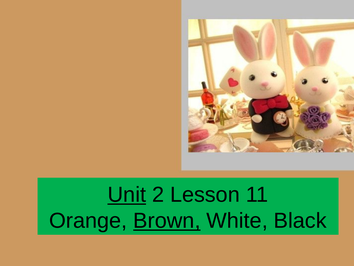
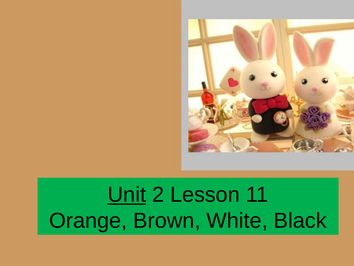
Brown underline: present -> none
